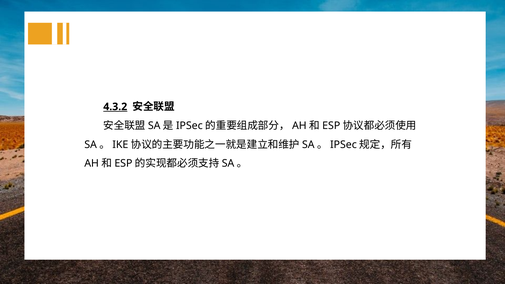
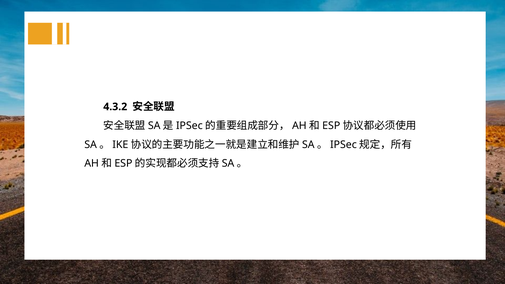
4.3.2 underline: present -> none
